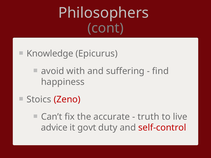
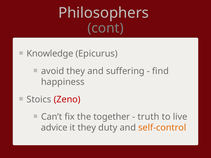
avoid with: with -> they
accurate: accurate -> together
it govt: govt -> they
self-control colour: red -> orange
